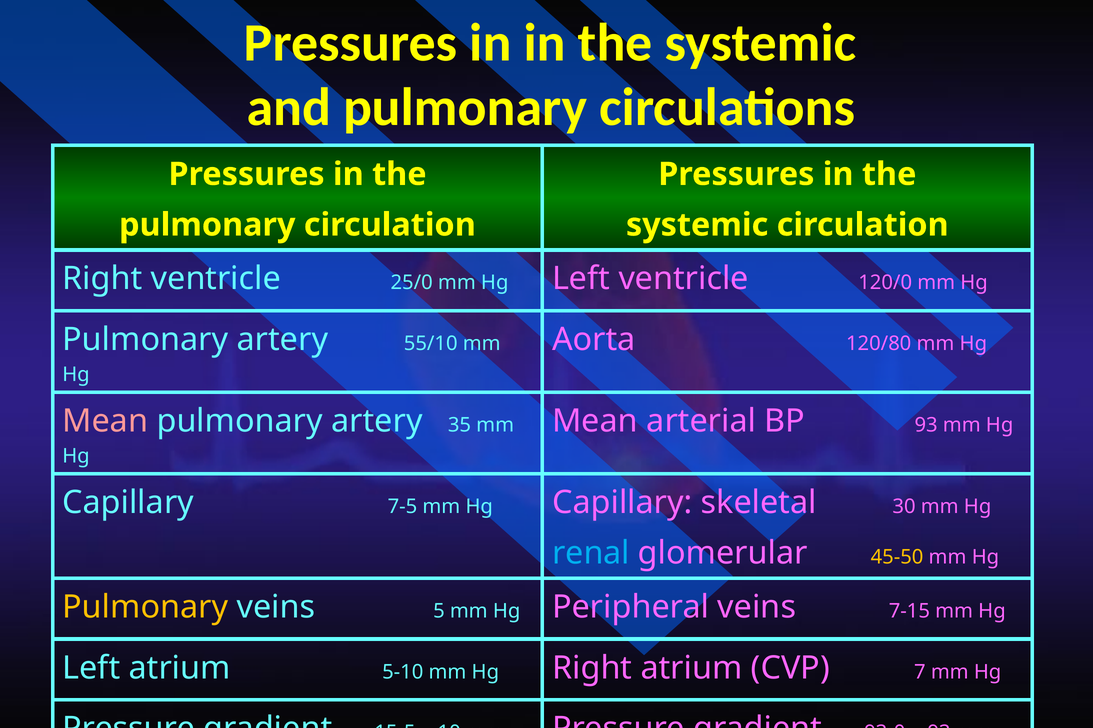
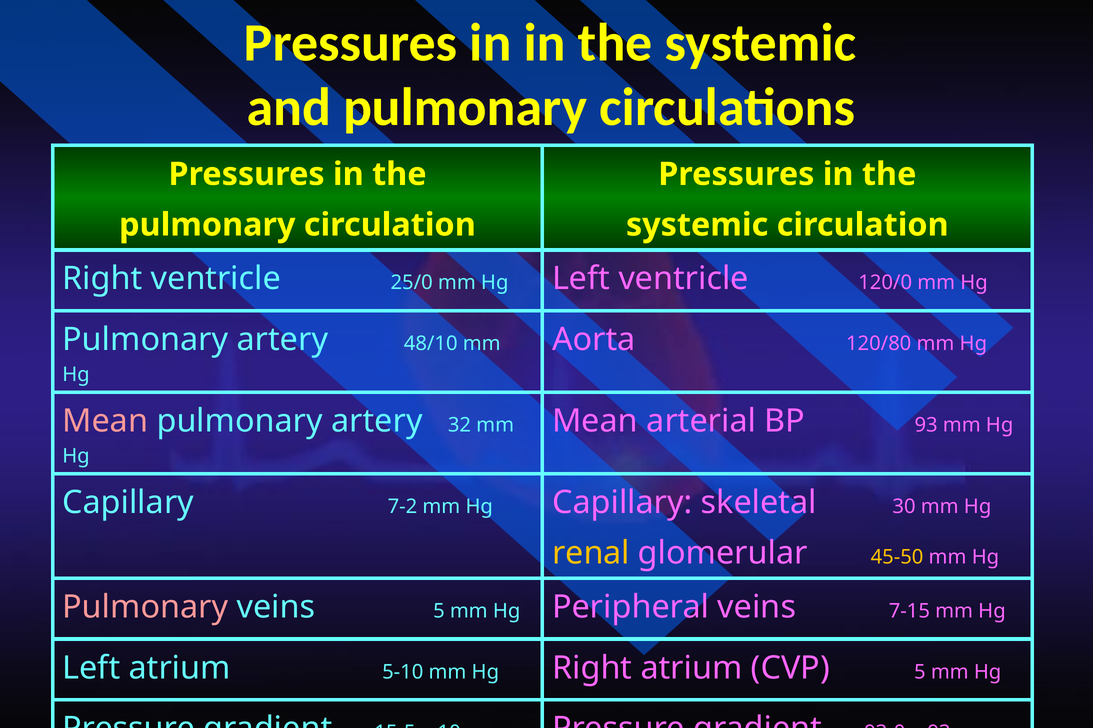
55/10: 55/10 -> 48/10
35: 35 -> 32
7-5: 7-5 -> 7-2
renal colour: light blue -> yellow
Pulmonary at (145, 608) colour: yellow -> pink
CVP 7: 7 -> 5
